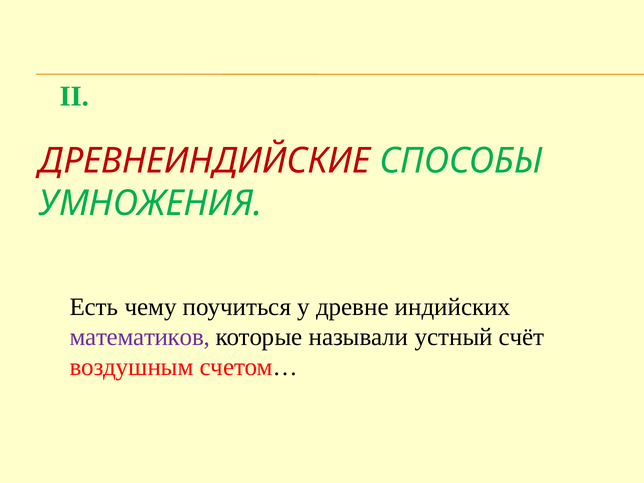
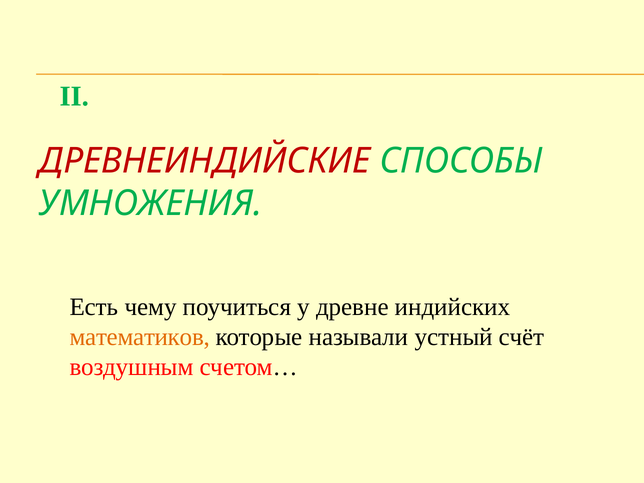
математиков colour: purple -> orange
